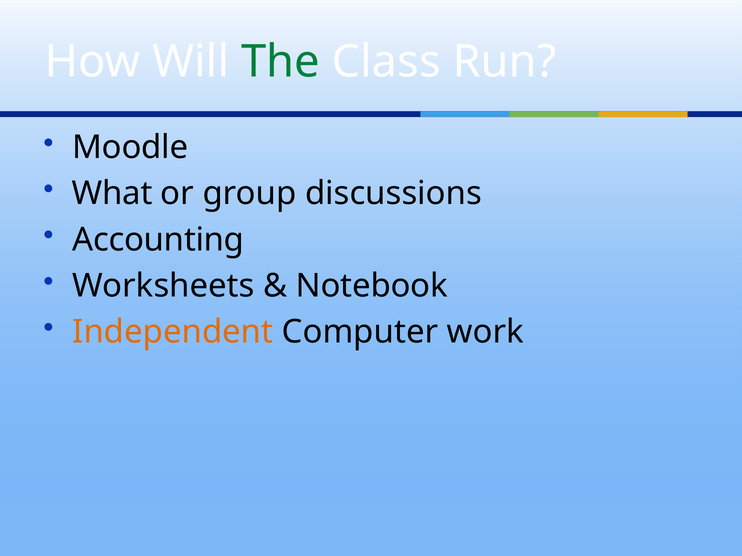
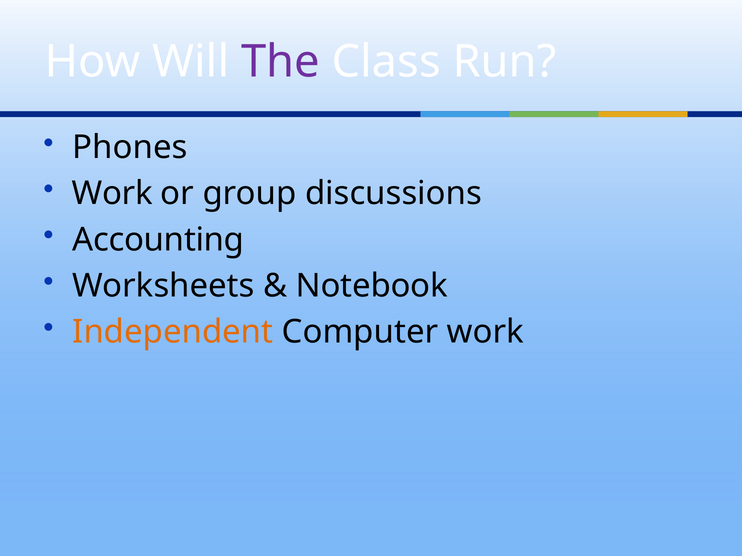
The colour: green -> purple
Moodle: Moodle -> Phones
What at (112, 194): What -> Work
